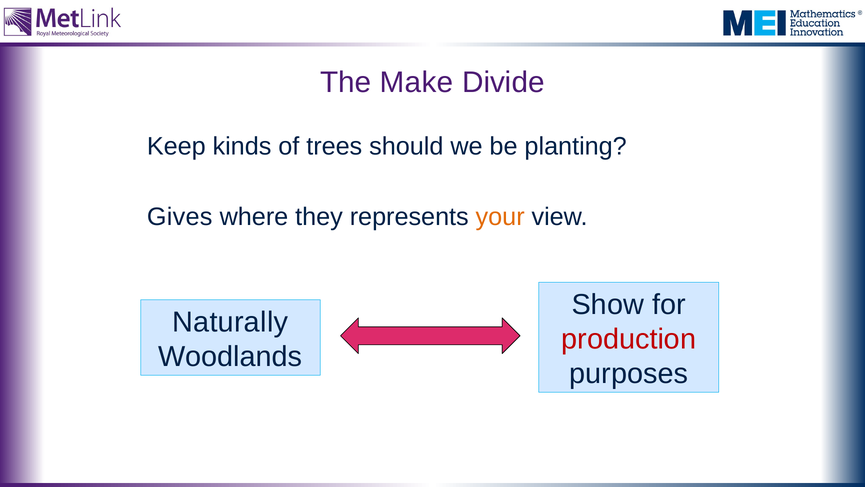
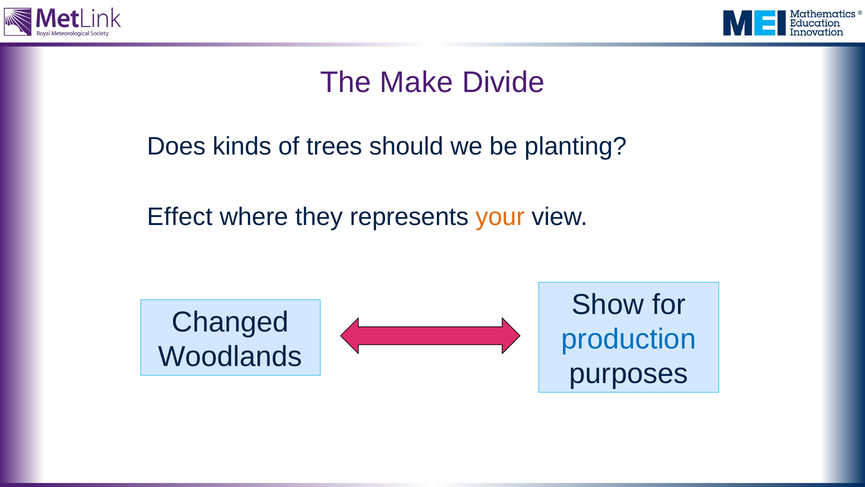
Keep: Keep -> Does
Gives: Gives -> Effect
Naturally: Naturally -> Changed
production colour: red -> blue
